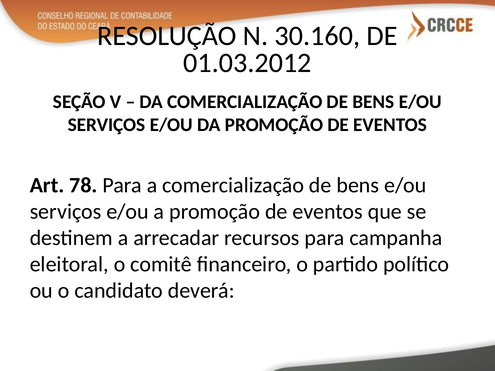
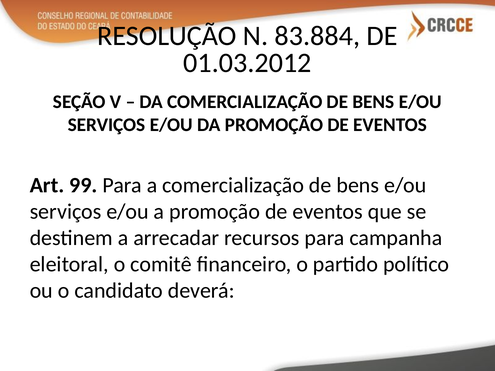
30.160: 30.160 -> 83.884
78: 78 -> 99
